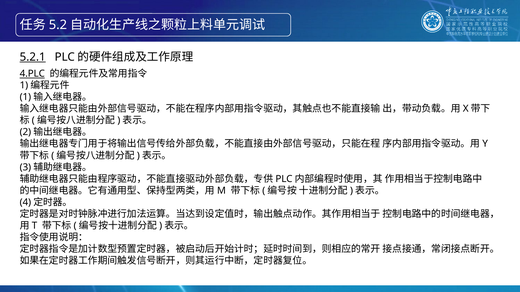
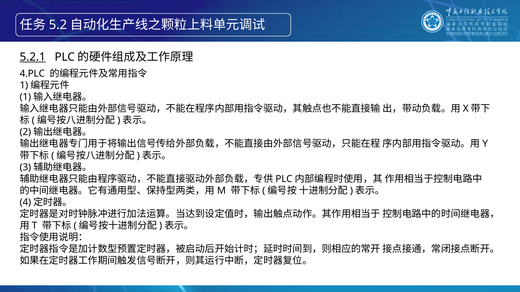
4.PLC underline: present -> none
